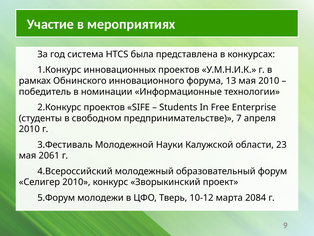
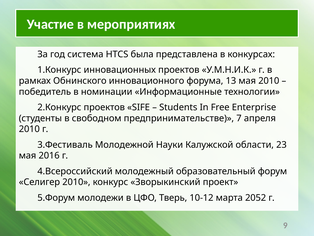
2061: 2061 -> 2016
2084: 2084 -> 2052
